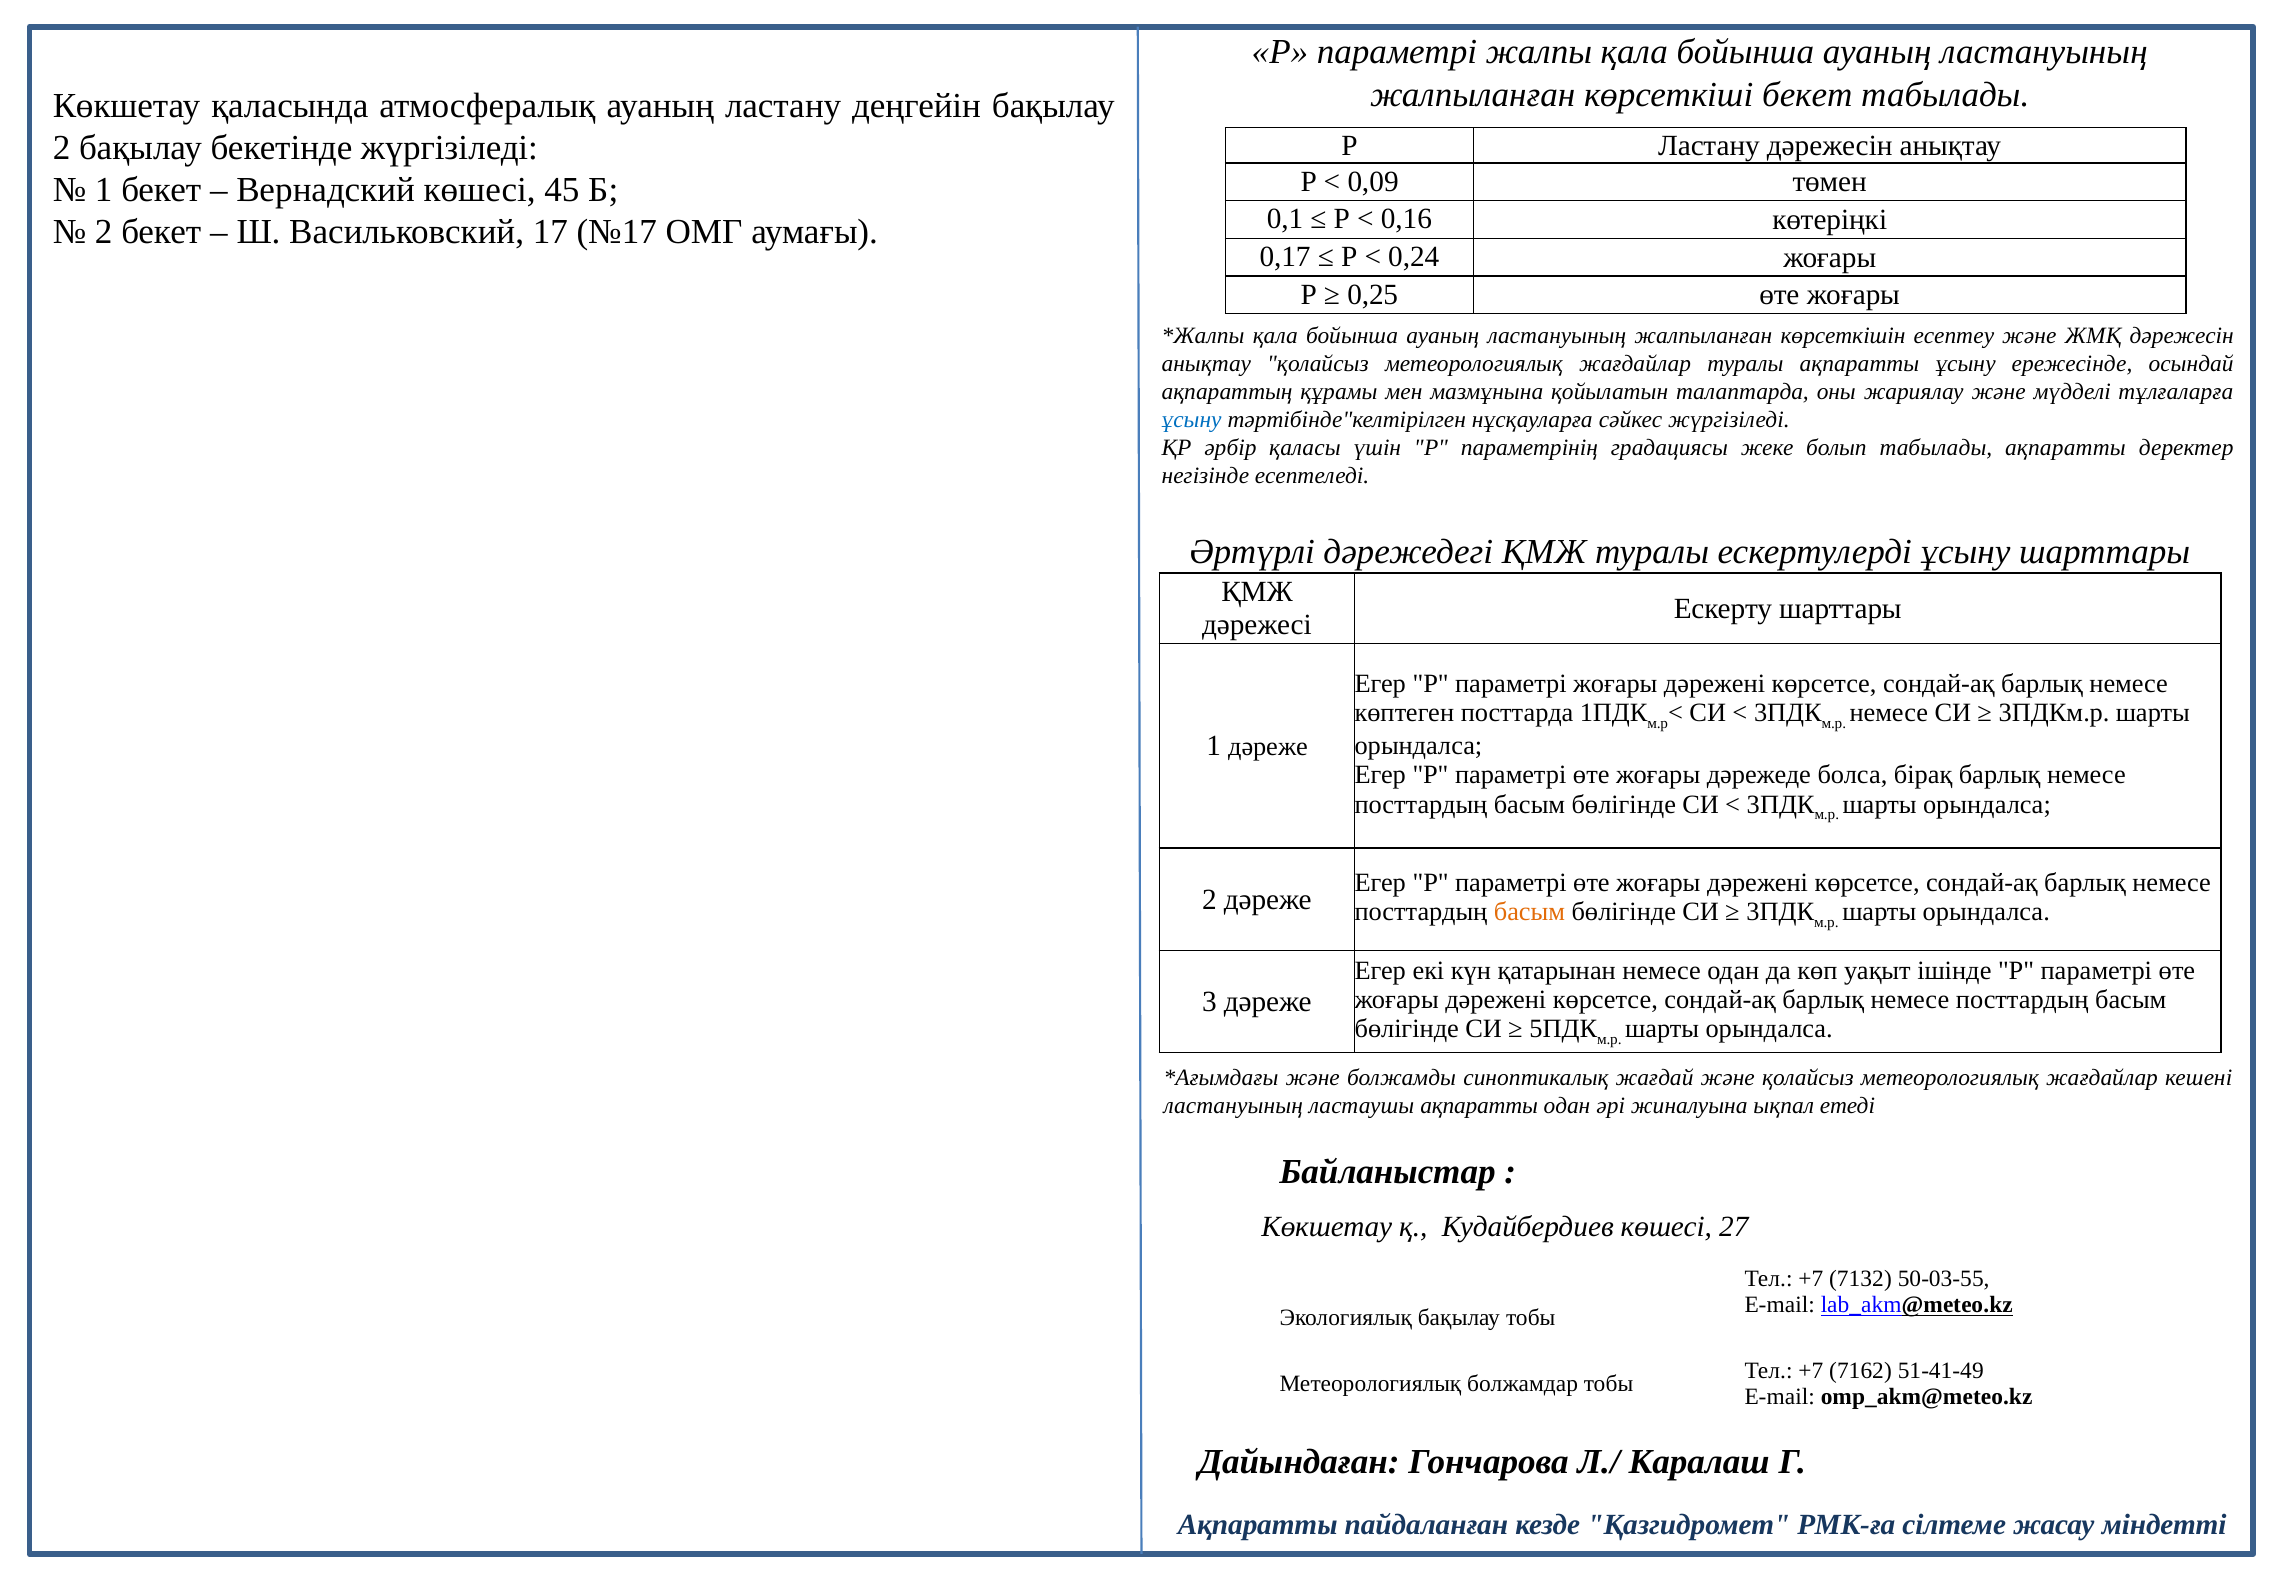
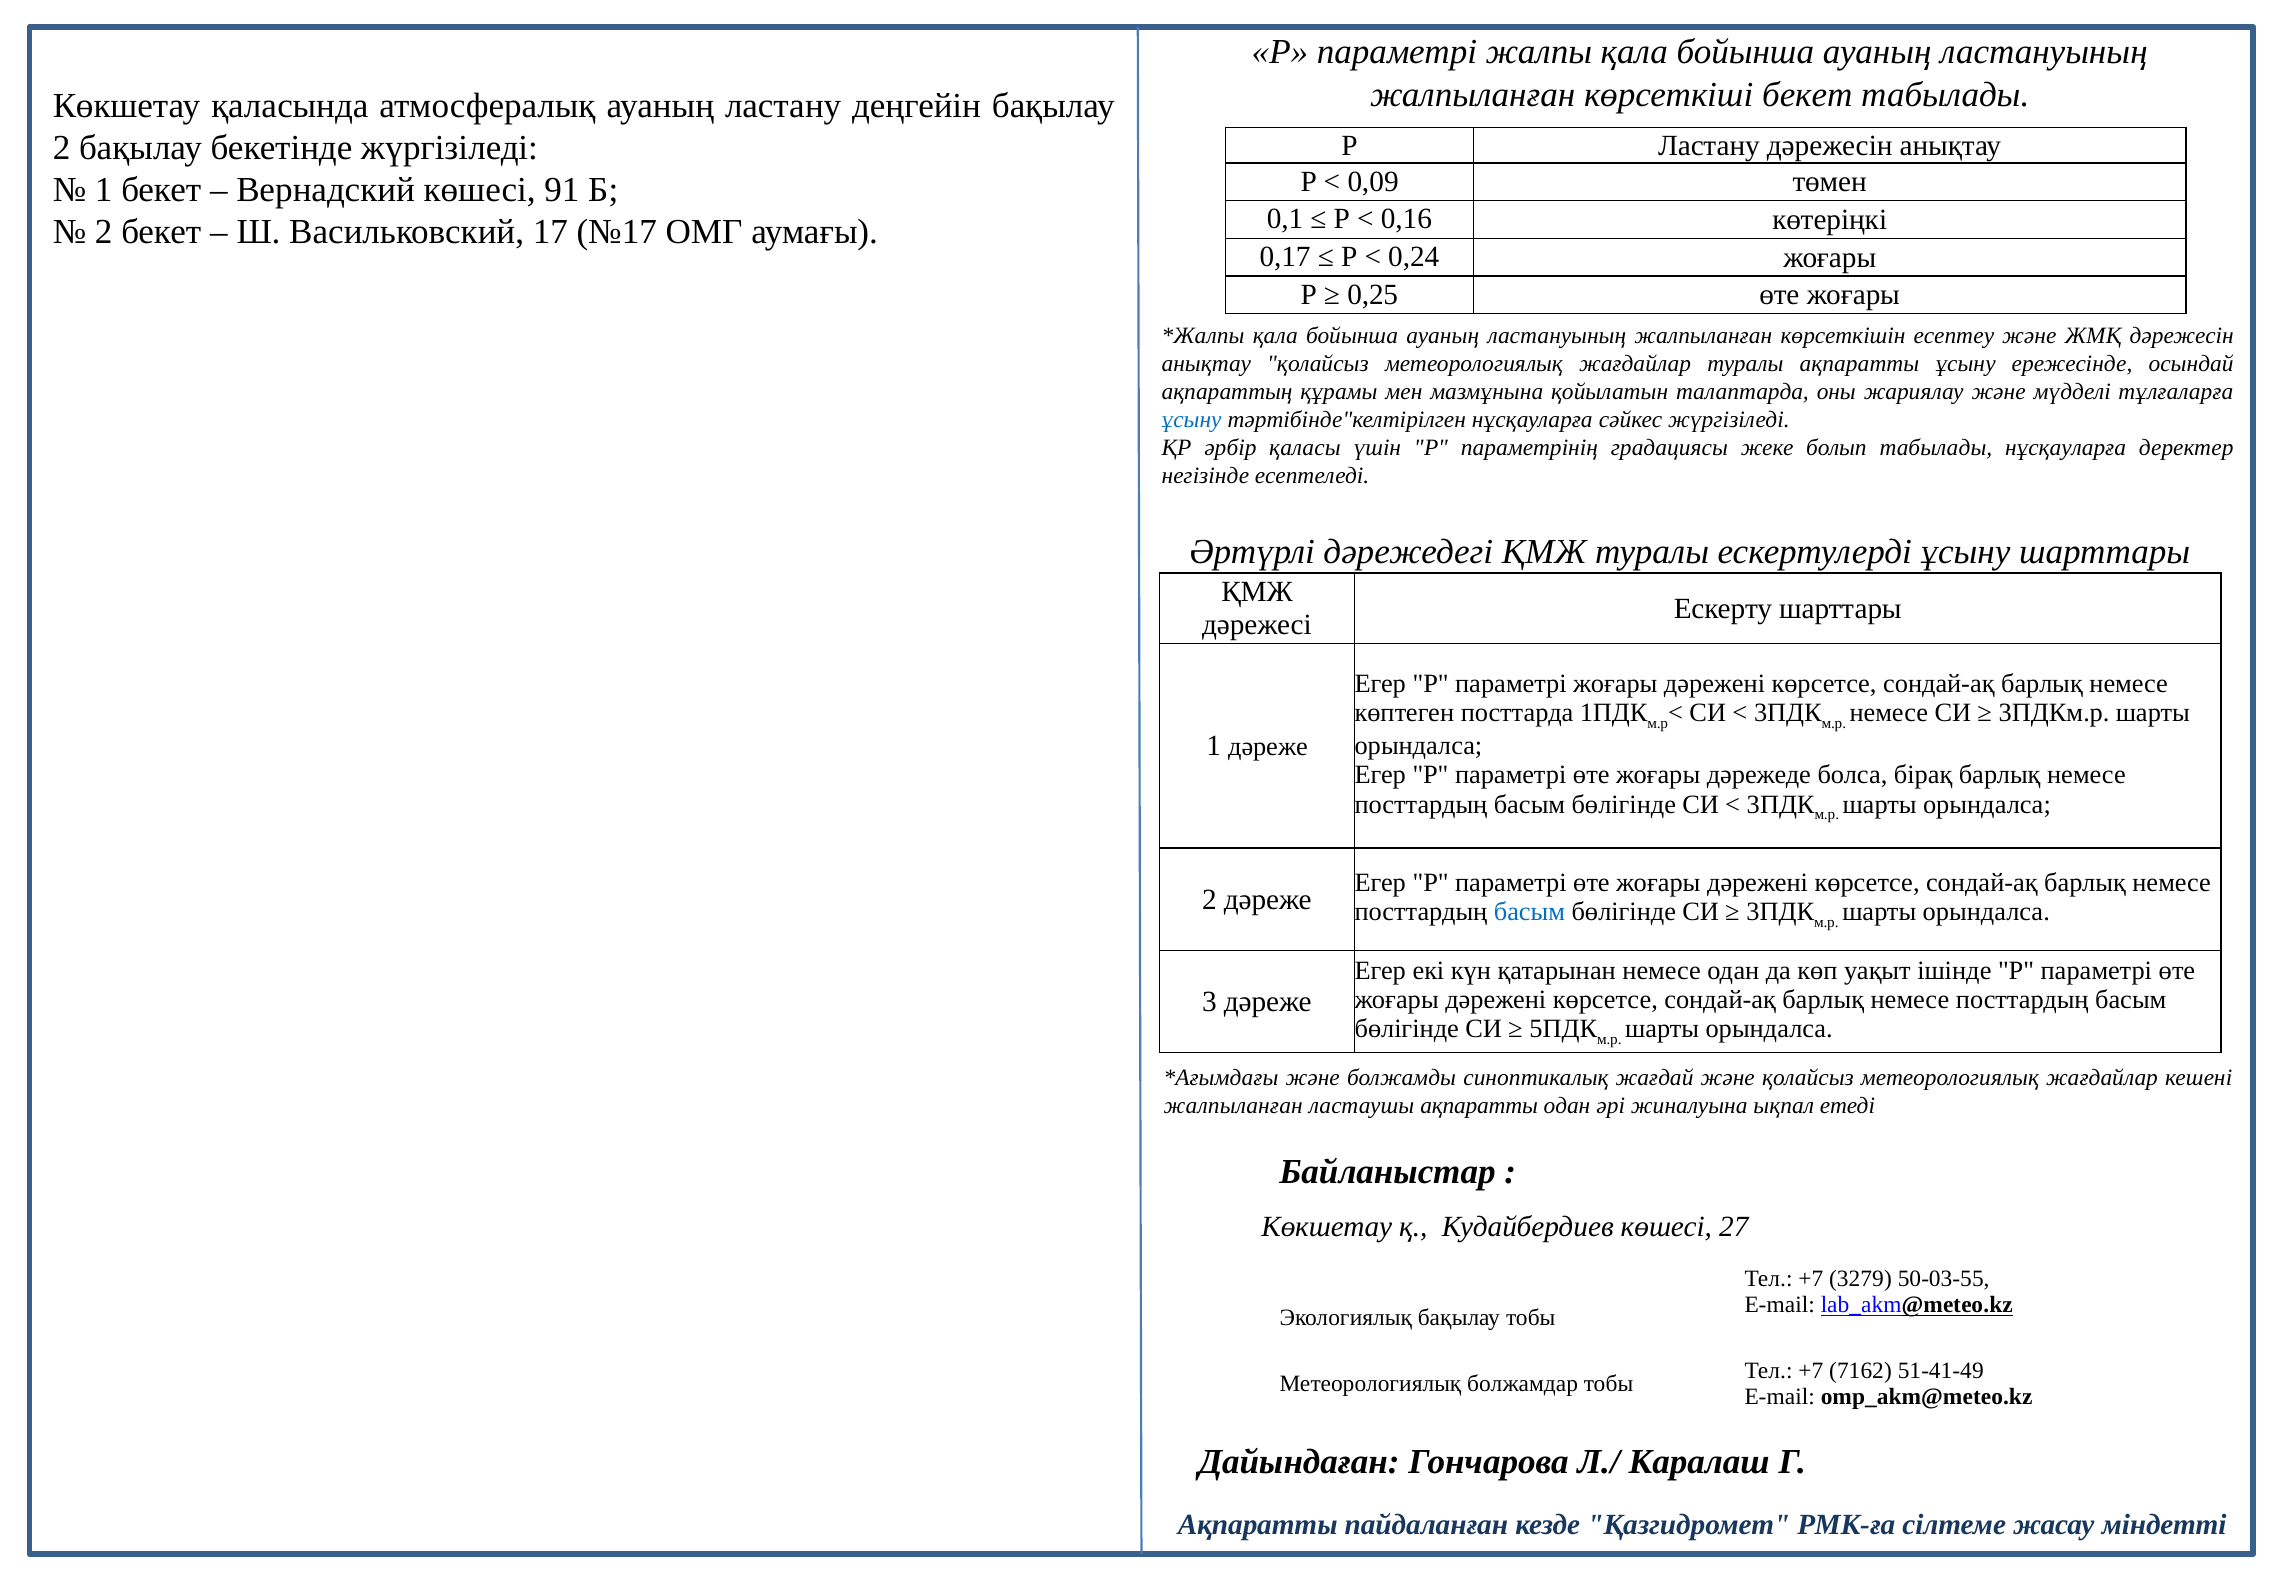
45: 45 -> 91
табылады ақпаратты: ақпаратты -> нұсқауларға
басым at (1529, 912) colour: orange -> blue
ластануының at (1233, 1106): ластануының -> жалпыланған
7132: 7132 -> 3279
